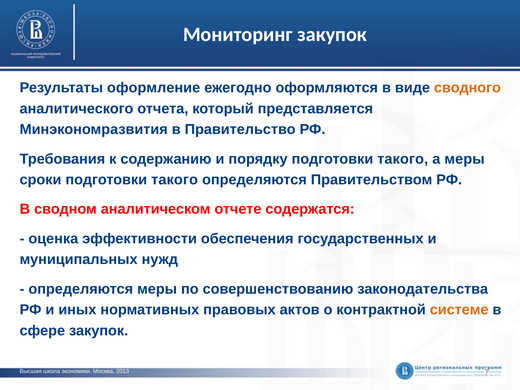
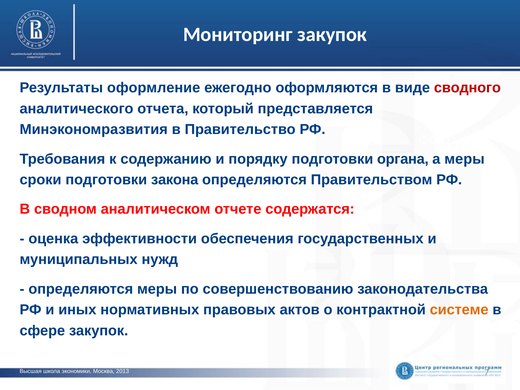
сводного colour: orange -> red
порядку подготовки такого: такого -> органа
сроки подготовки такого: такого -> закона
